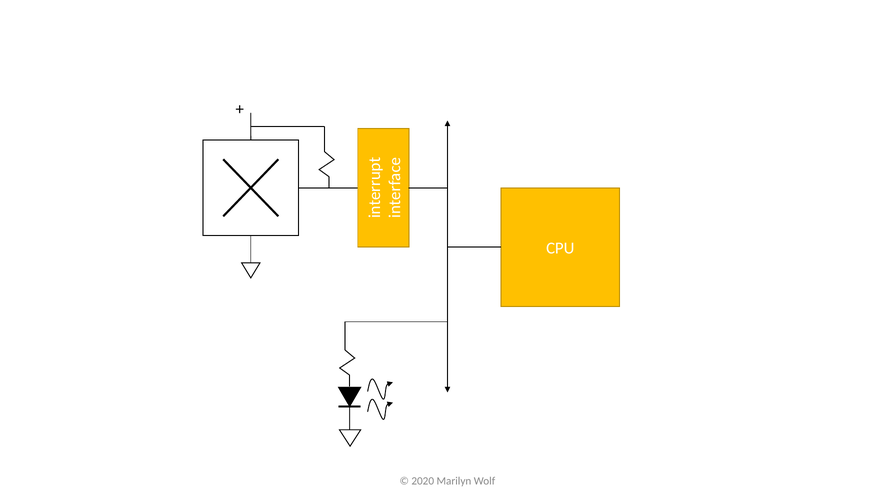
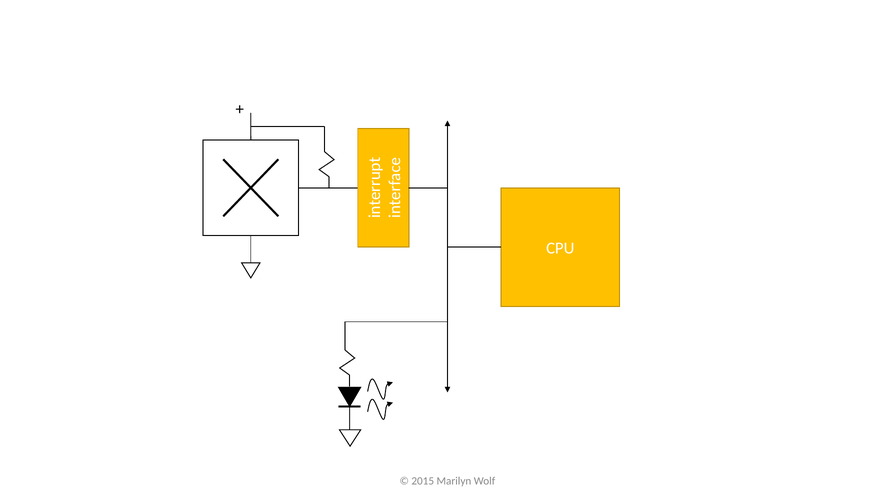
2020: 2020 -> 2015
